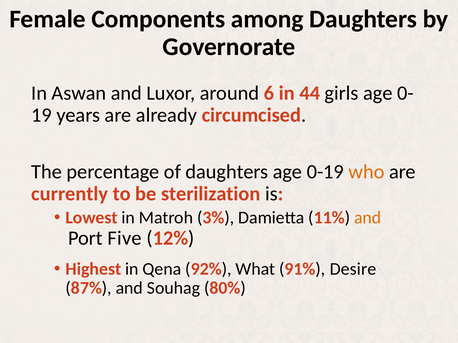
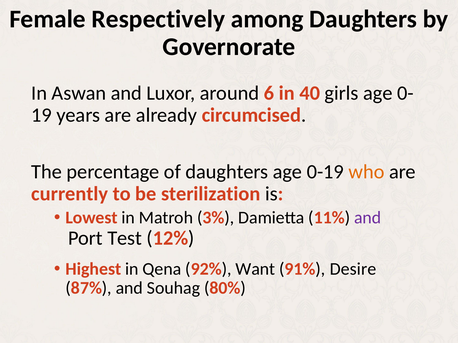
Components: Components -> Respectively
44: 44 -> 40
and at (368, 218) colour: orange -> purple
Five: Five -> Test
What: What -> Want
